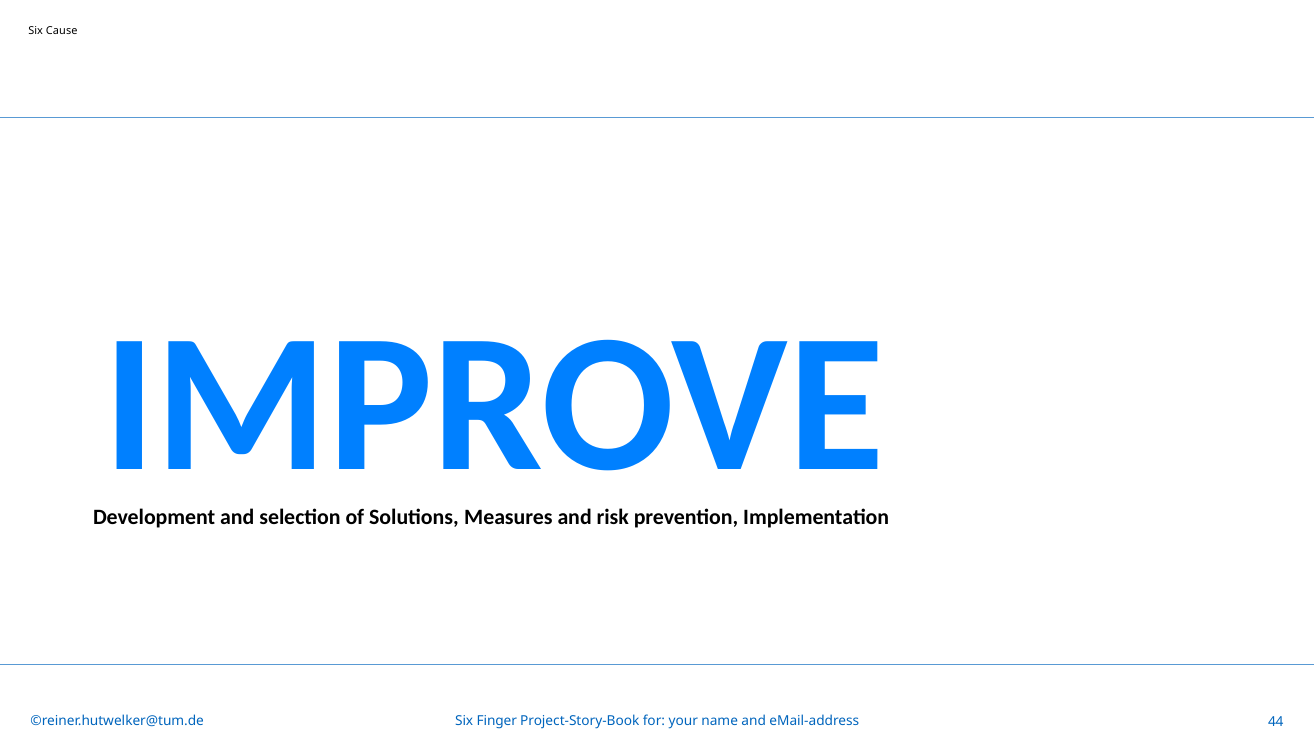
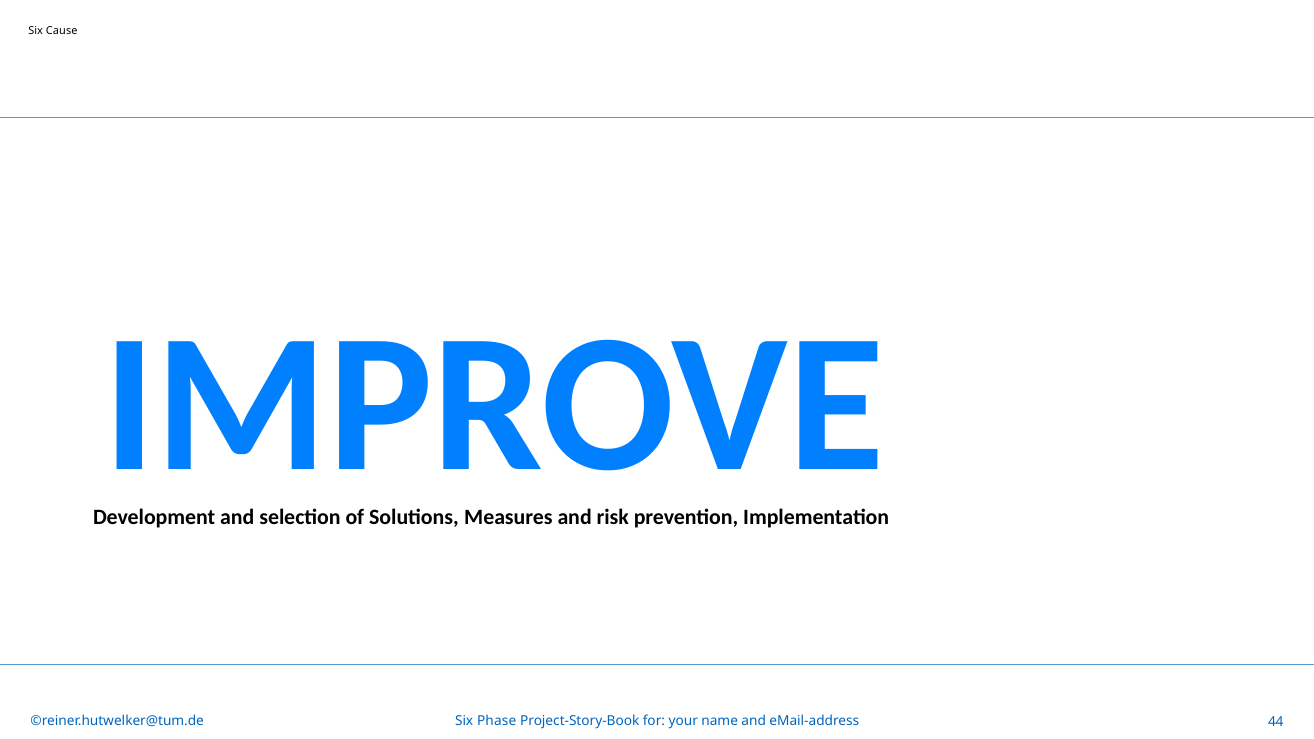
Finger: Finger -> Phase
